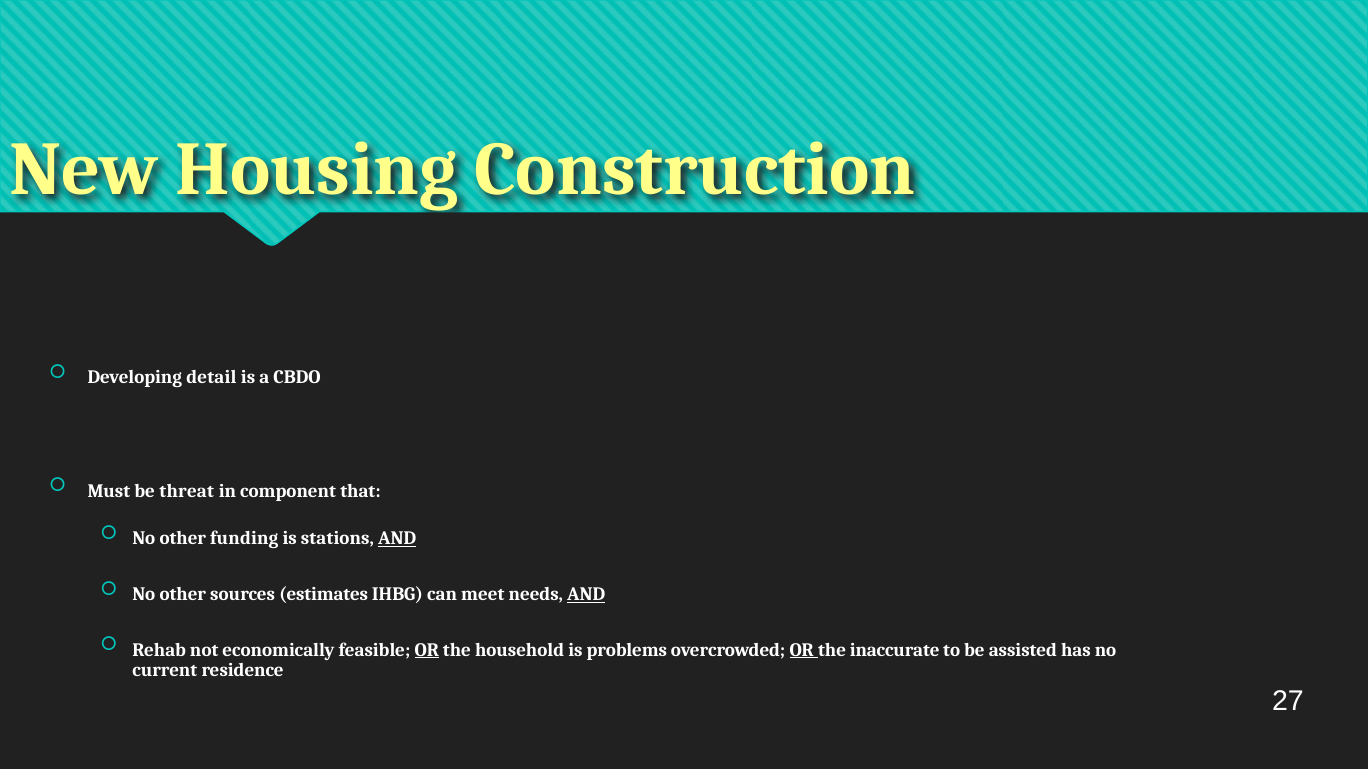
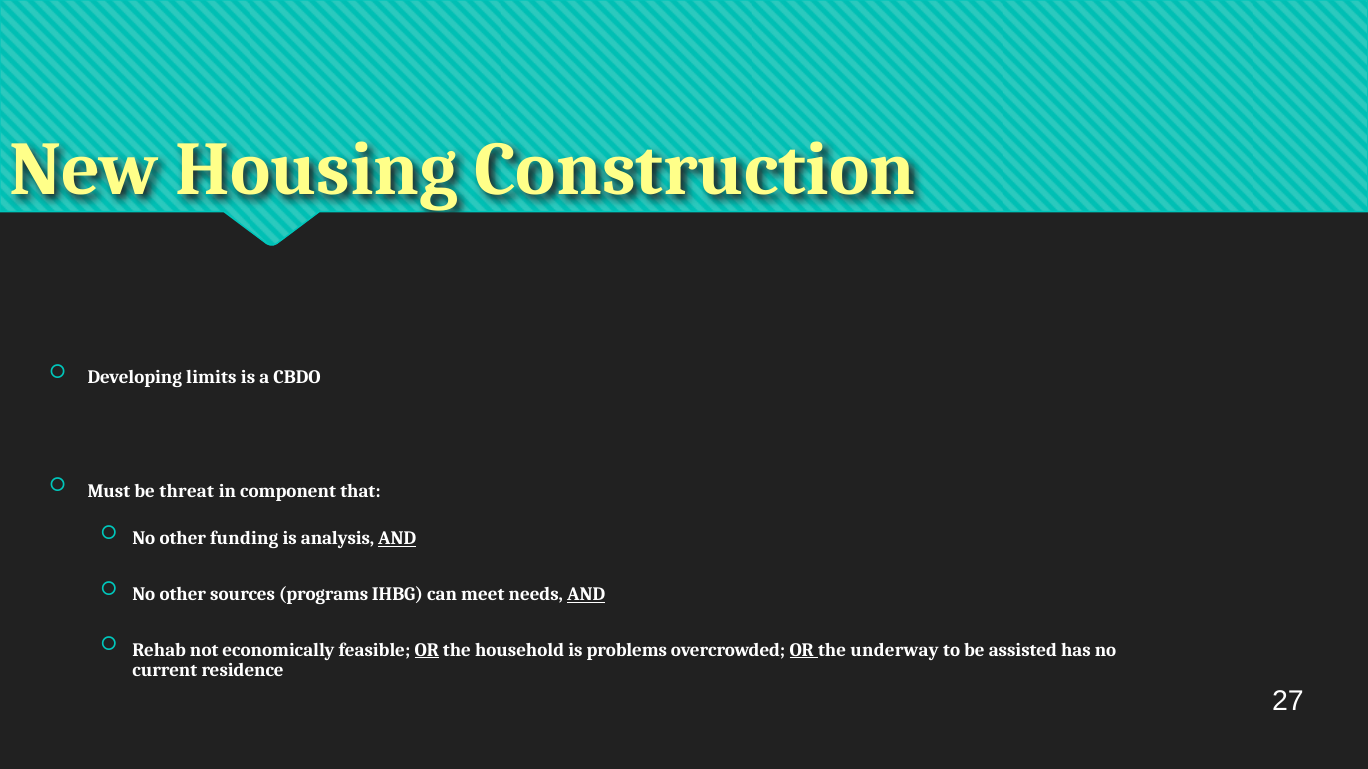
detail: detail -> limits
stations: stations -> analysis
estimates: estimates -> programs
inaccurate: inaccurate -> underway
